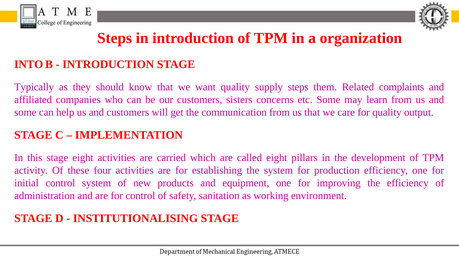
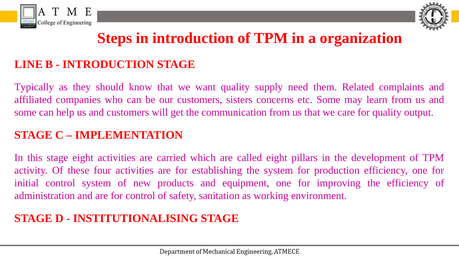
INTO: INTO -> LINE
supply steps: steps -> need
